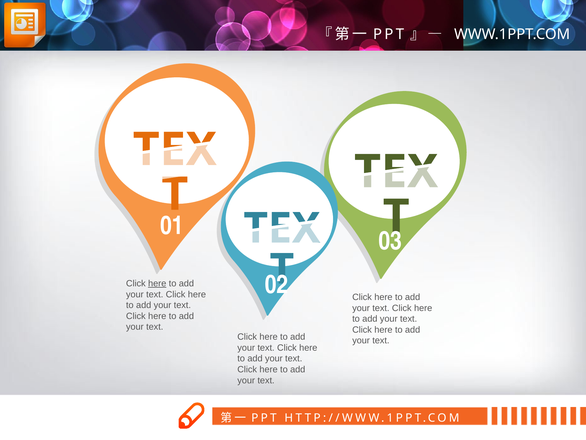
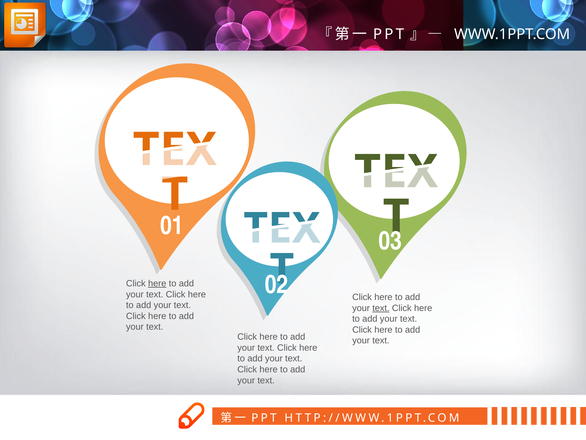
text at (381, 308) underline: none -> present
